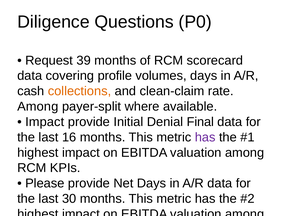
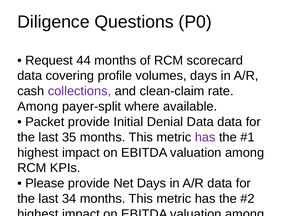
39: 39 -> 44
collections colour: orange -> purple
Impact at (45, 122): Impact -> Packet
Denial Final: Final -> Data
16: 16 -> 35
30: 30 -> 34
